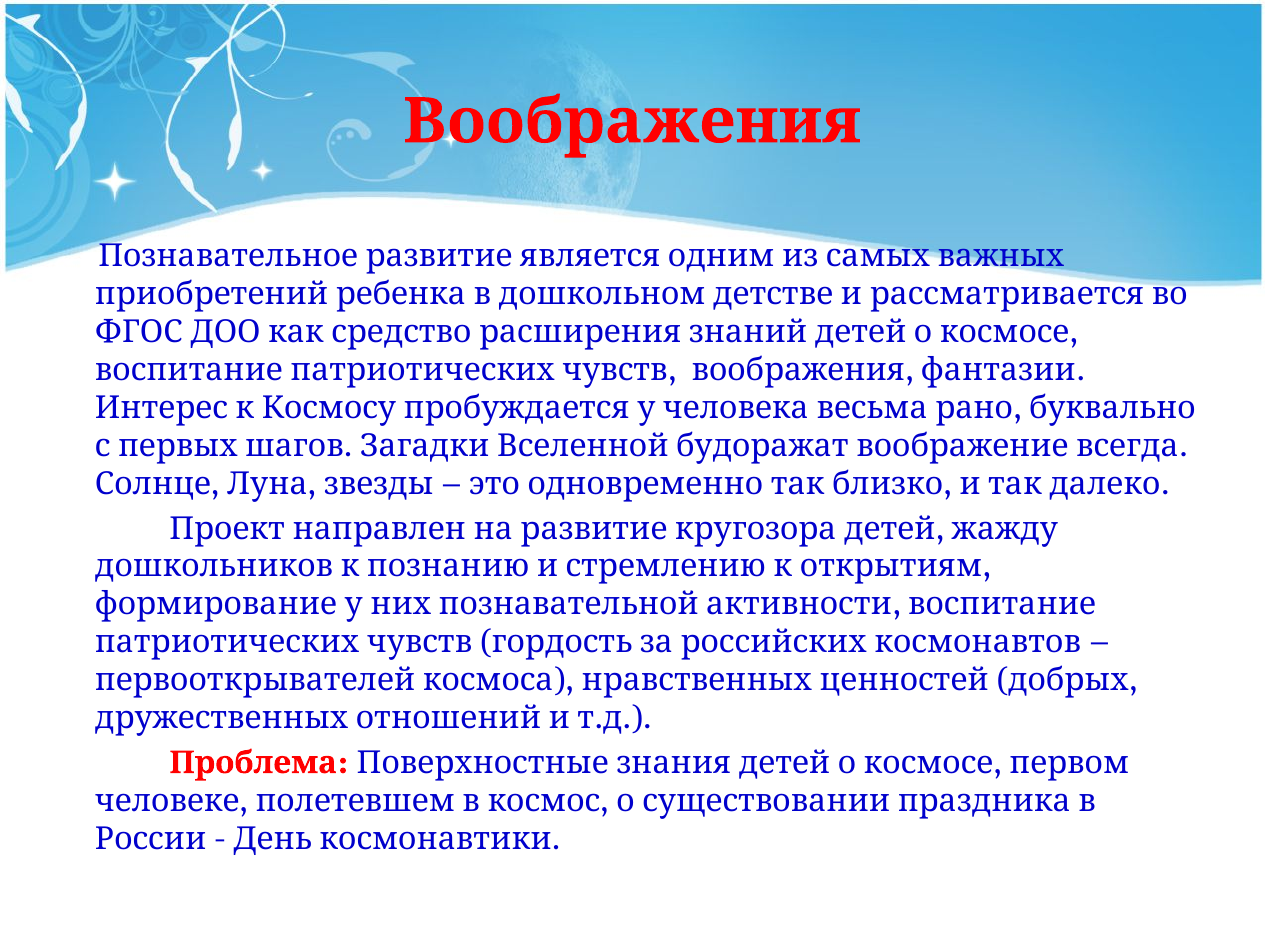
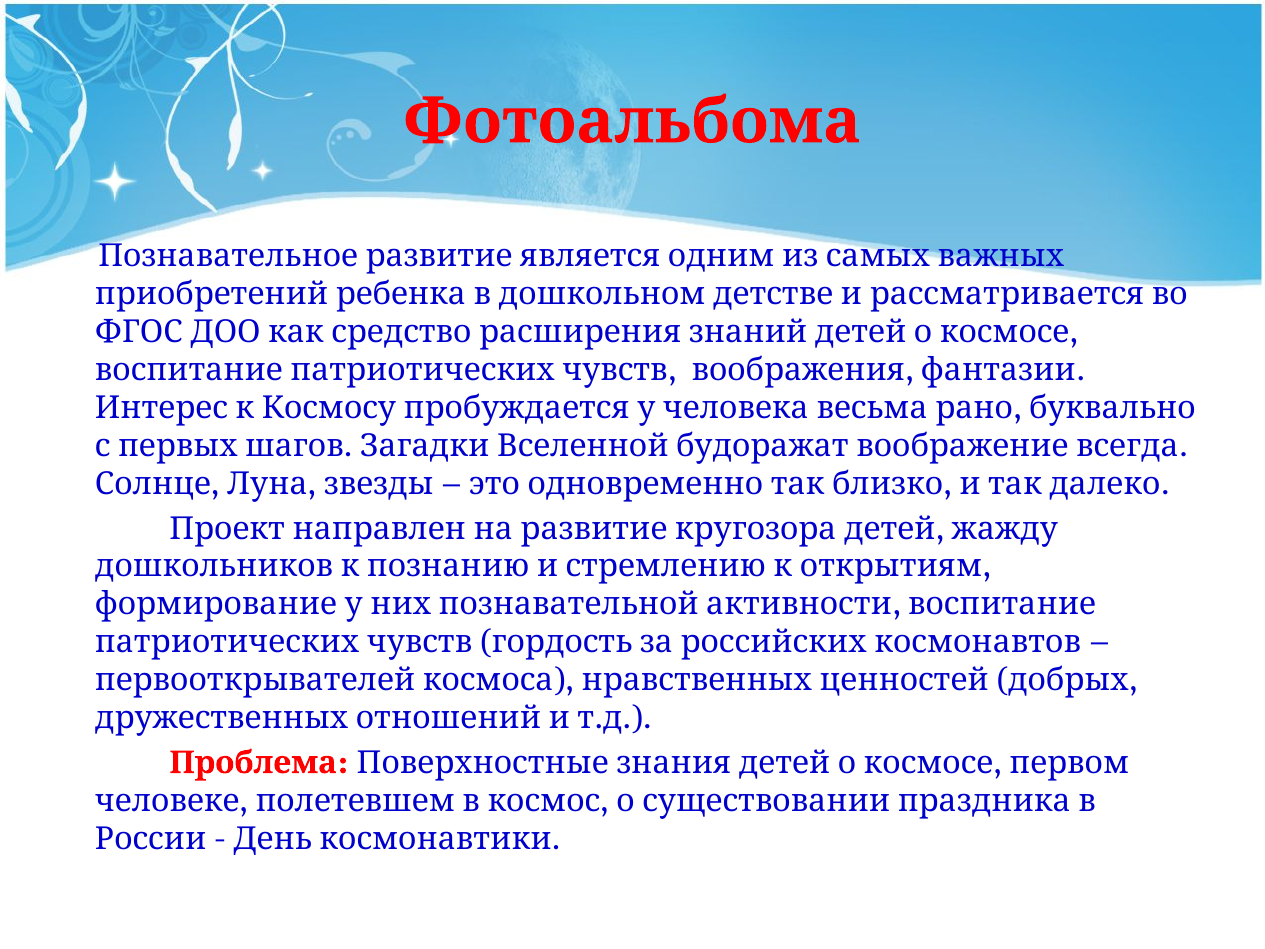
Воображения at (632, 121): Воображения -> Фотоальбома
